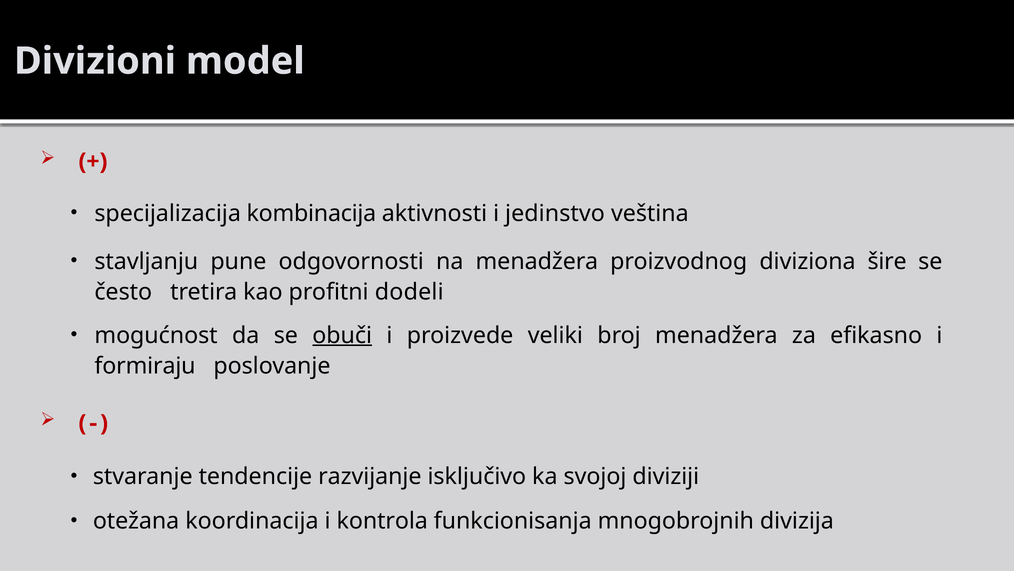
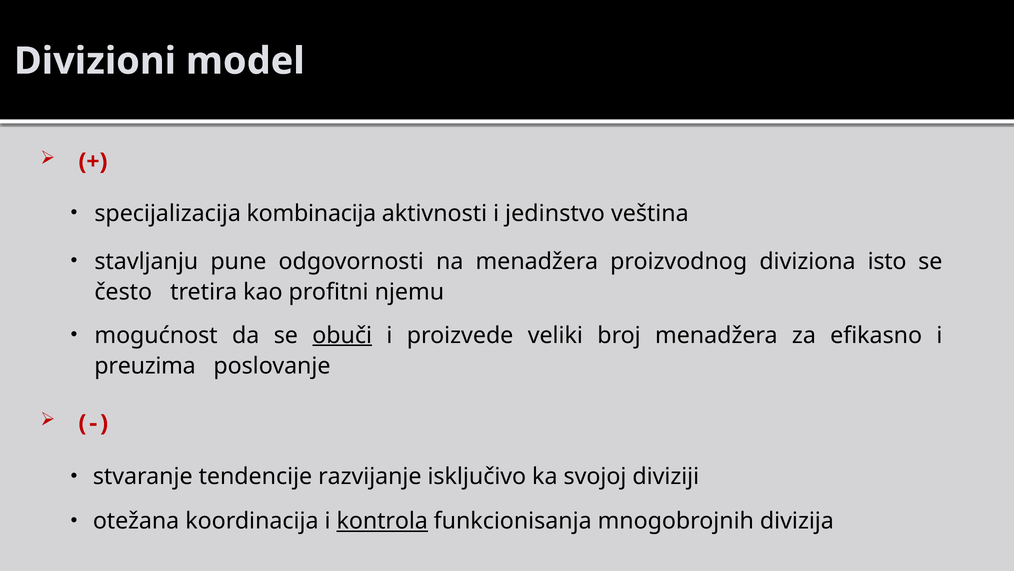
šire: šire -> isto
dodeli: dodeli -> njemu
formiraju: formiraju -> preuzima
kontrola underline: none -> present
